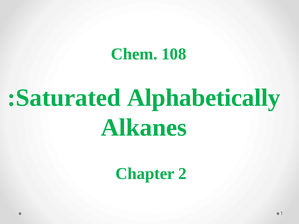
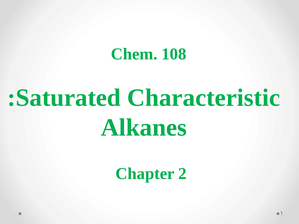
Alphabetically: Alphabetically -> Characteristic
